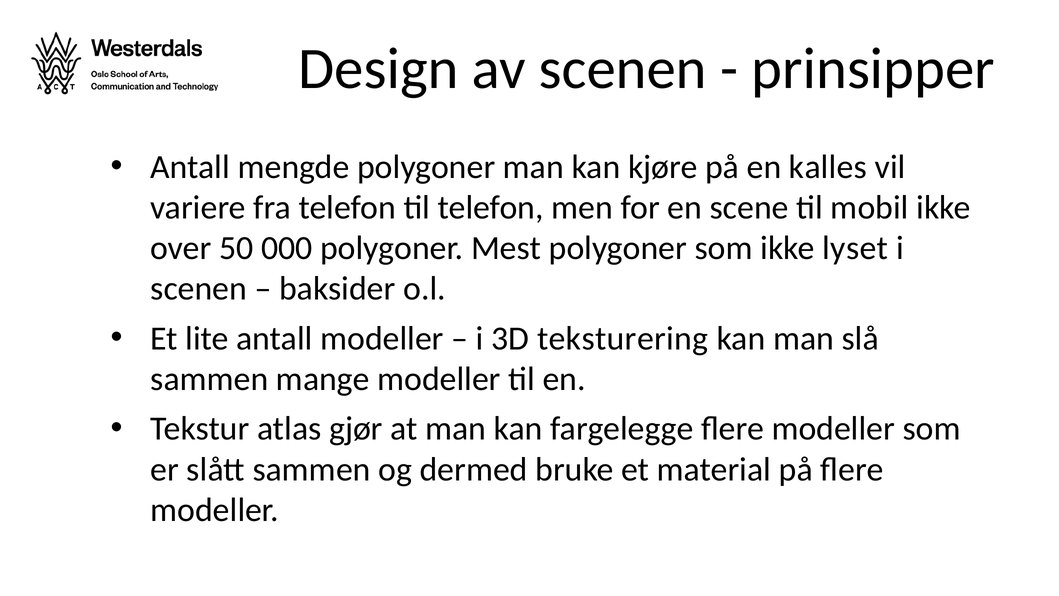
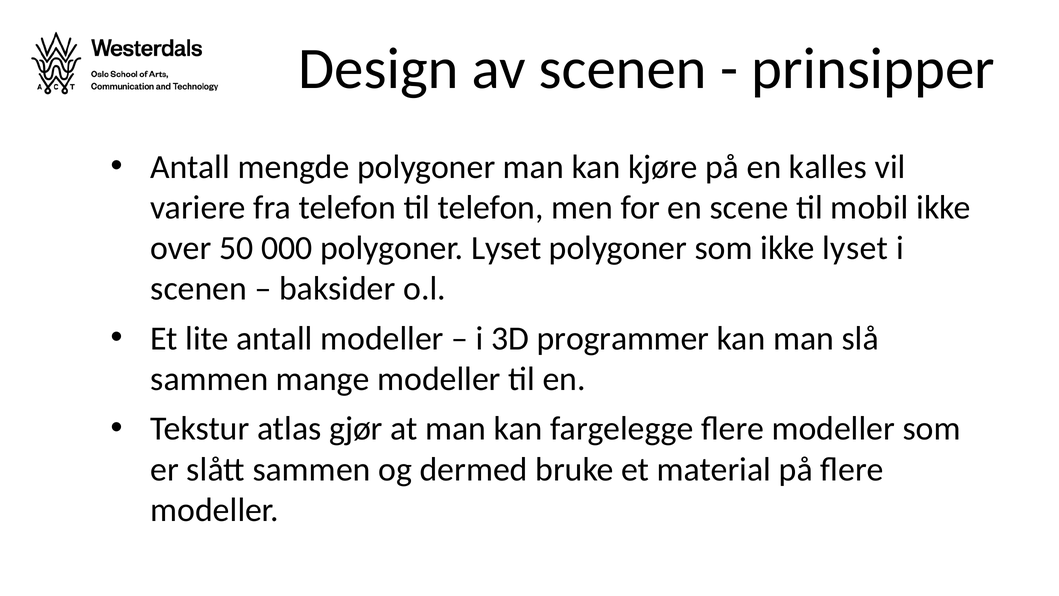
polygoner Mest: Mest -> Lyset
teksturering: teksturering -> programmer
